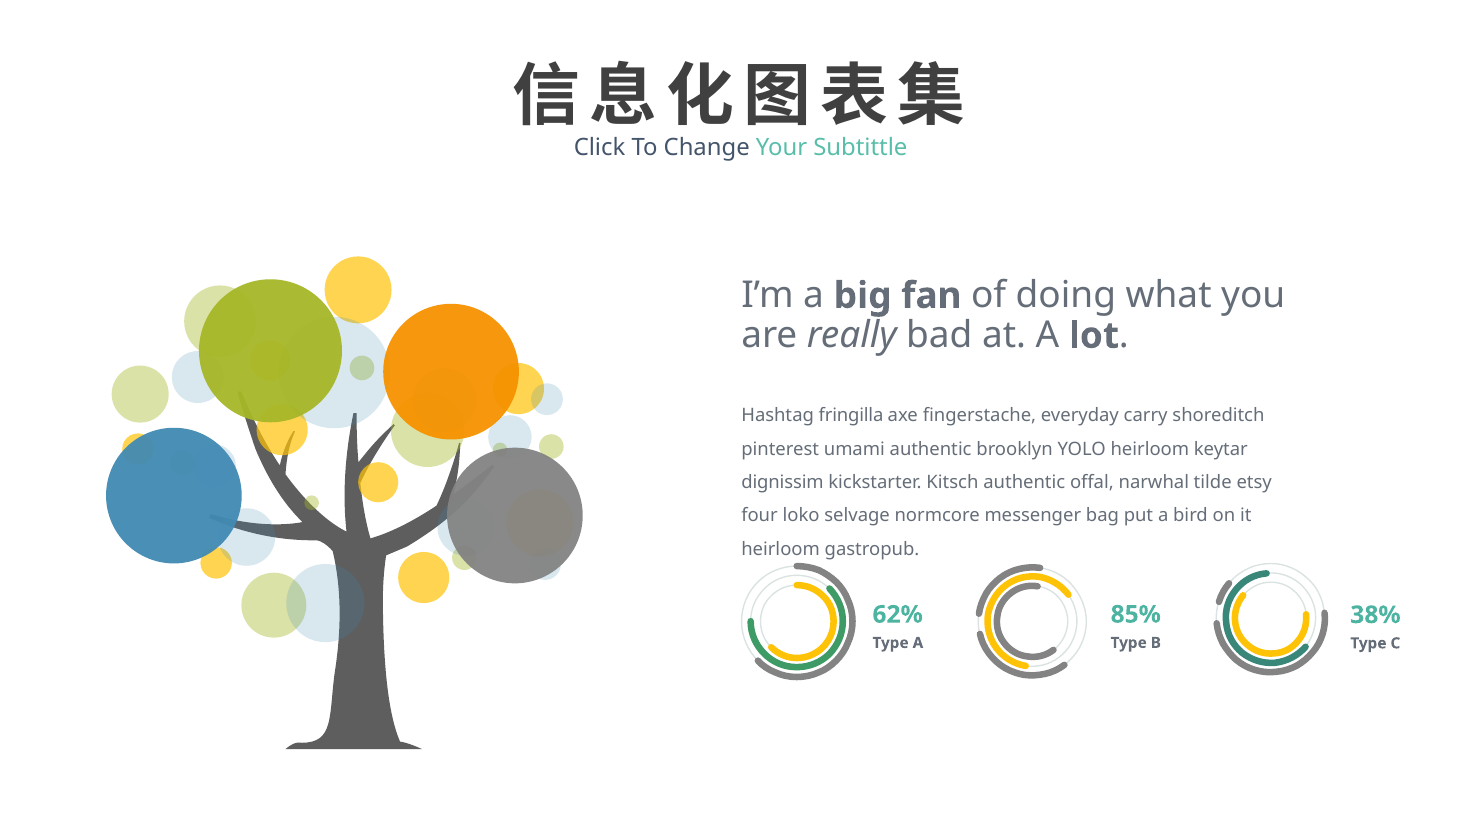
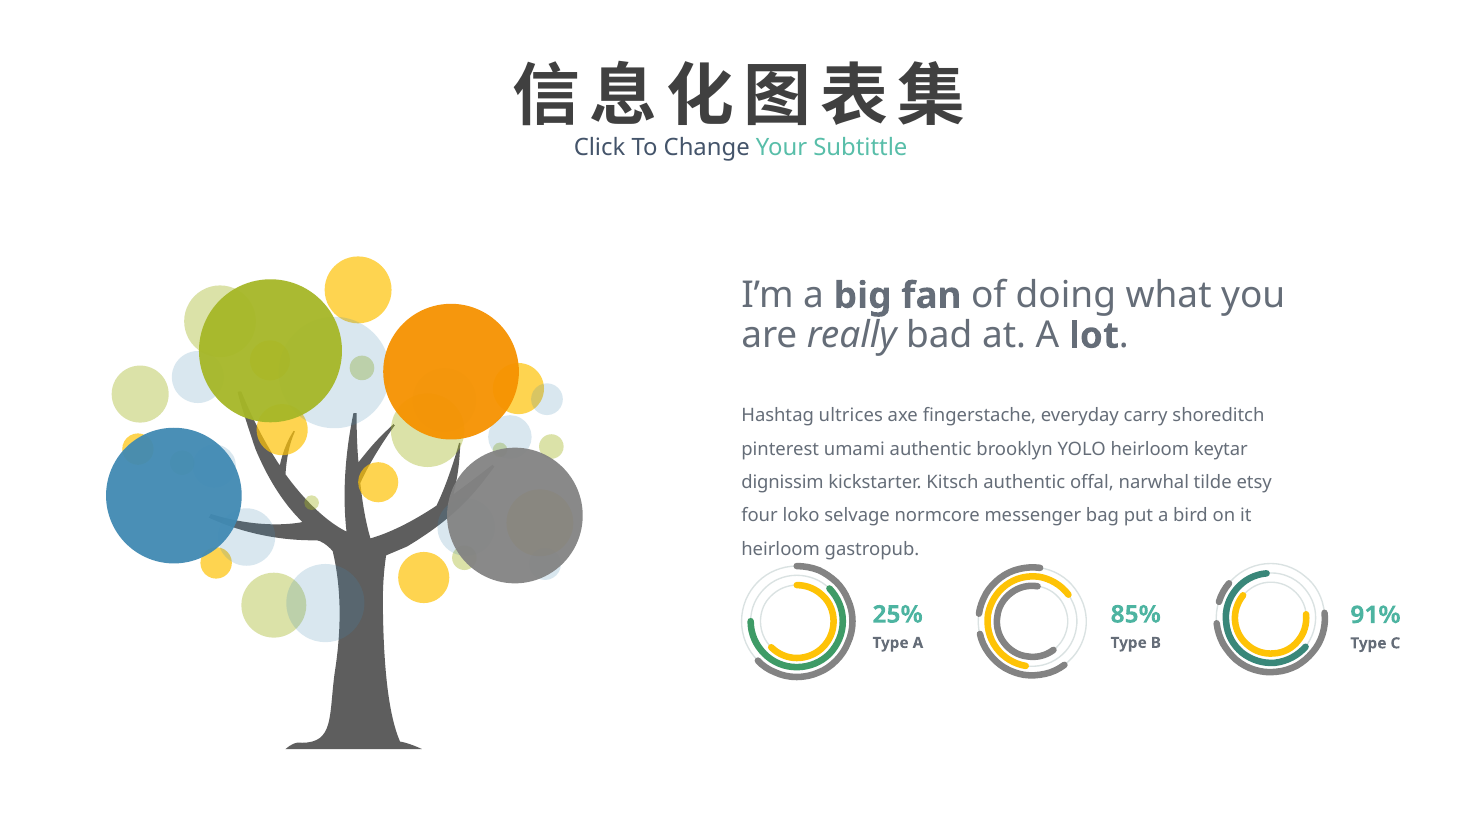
fringilla: fringilla -> ultrices
62%: 62% -> 25%
38%: 38% -> 91%
